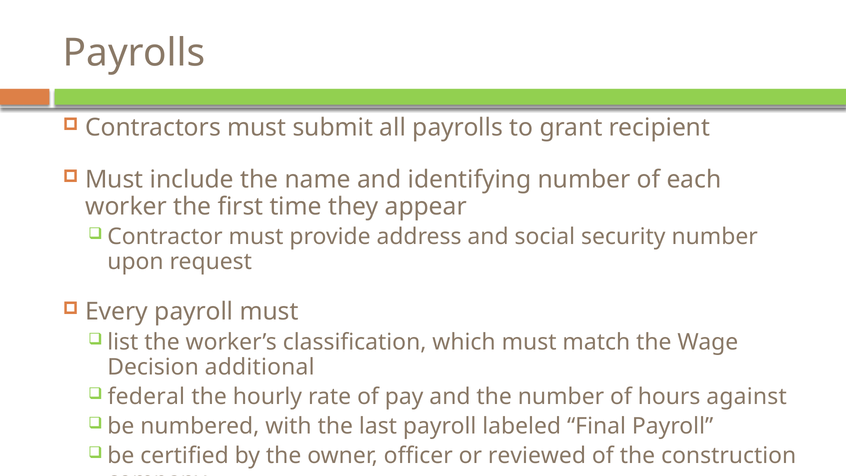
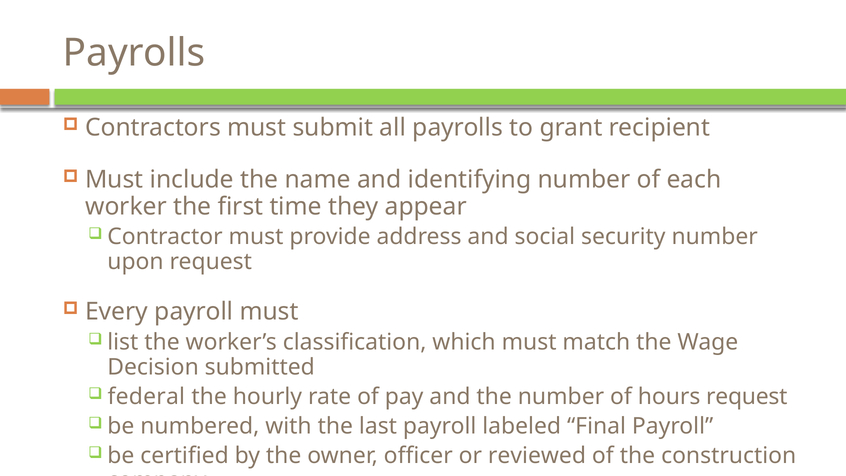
additional: additional -> submitted
hours against: against -> request
